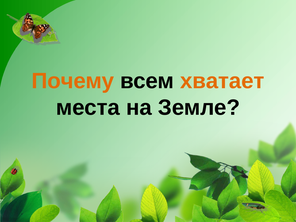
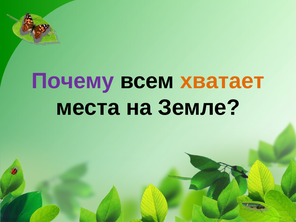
Почему colour: orange -> purple
